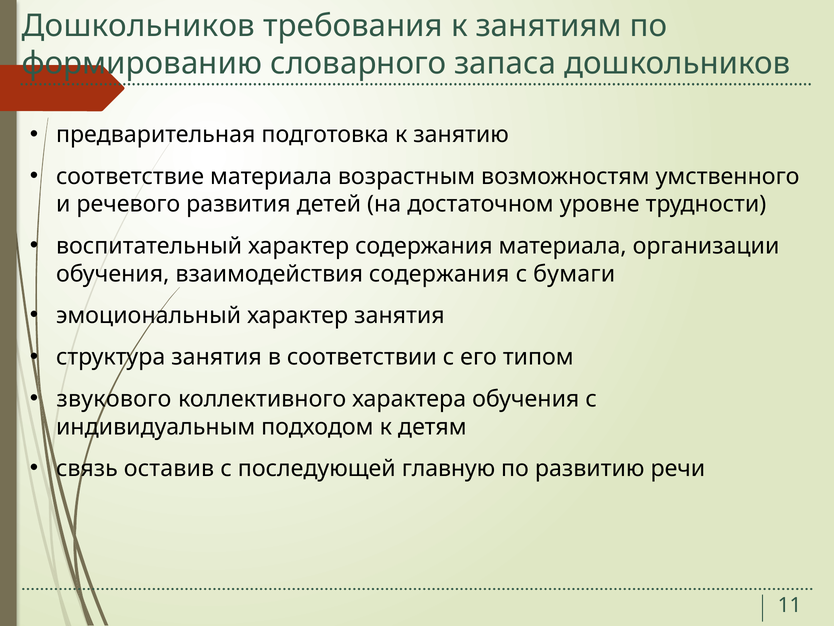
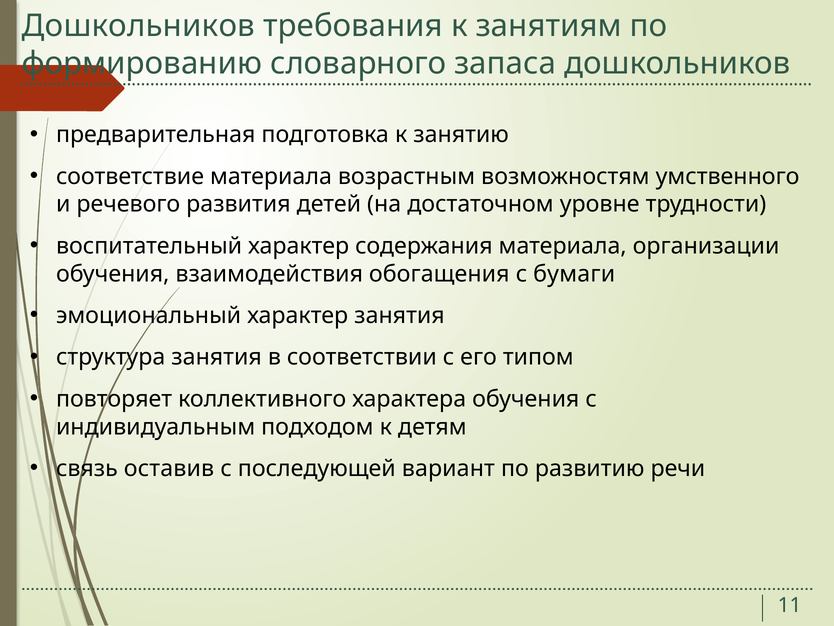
взаимодействия содержания: содержания -> обогащения
звукового: звукового -> повторяет
главную: главную -> вариант
